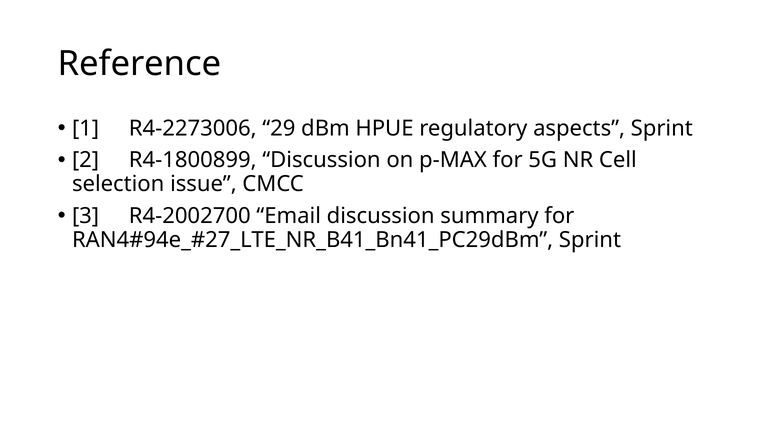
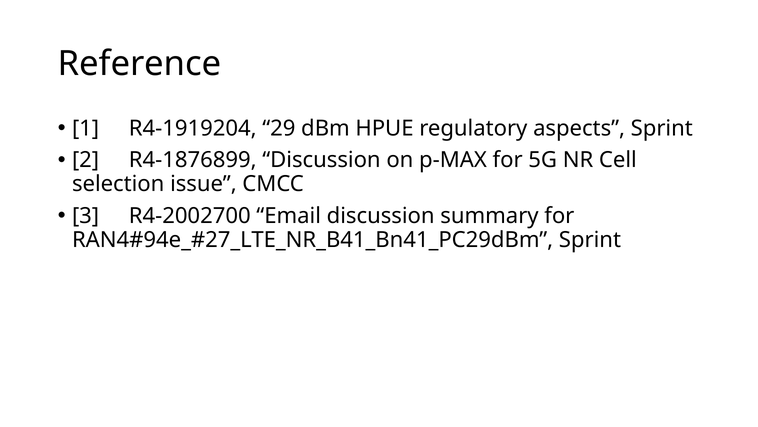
R4-2273006: R4-2273006 -> R4-1919204
R4-1800899: R4-1800899 -> R4-1876899
